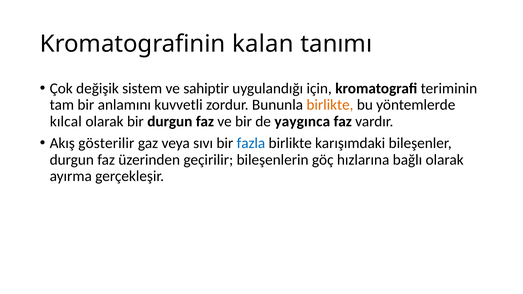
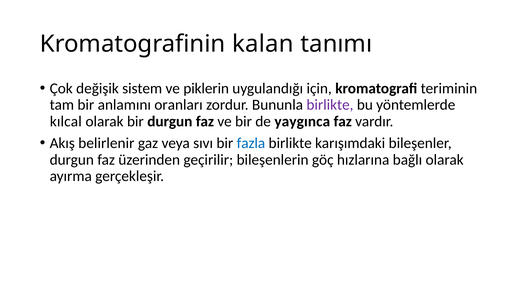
sahiptir: sahiptir -> piklerin
kuvvetli: kuvvetli -> oranları
birlikte at (330, 105) colour: orange -> purple
gösterilir: gösterilir -> belirlenir
